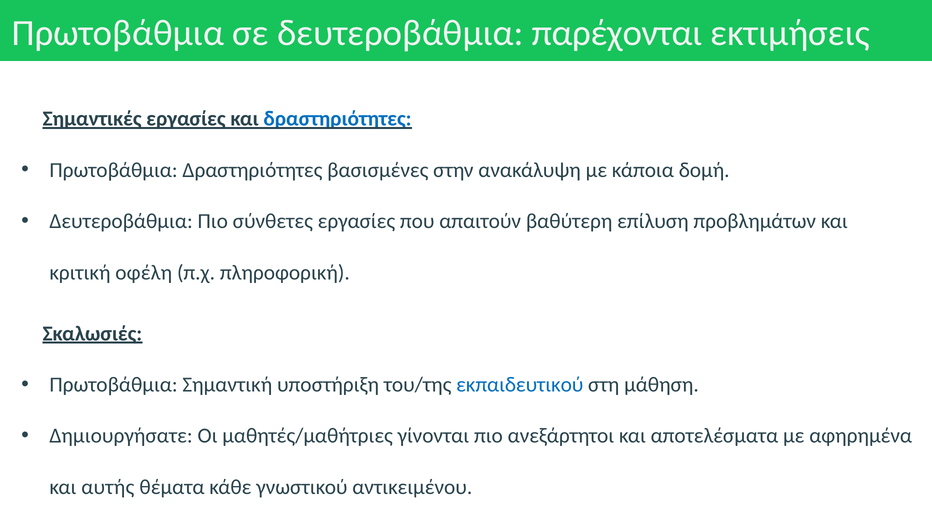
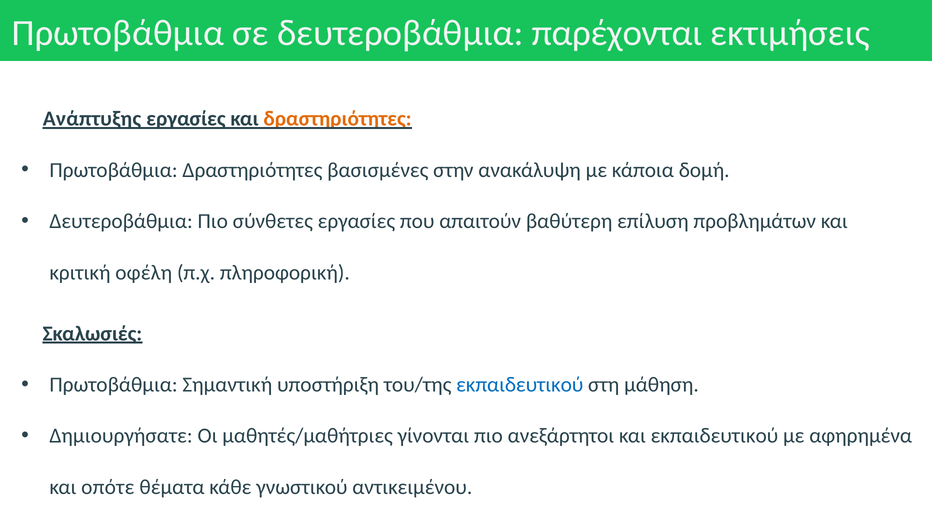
Σημαντικές: Σημαντικές -> Ανάπτυξης
δραστηριότητες at (338, 119) colour: blue -> orange
και αποτελέσματα: αποτελέσματα -> εκπαιδευτικού
αυτής: αυτής -> οπότε
